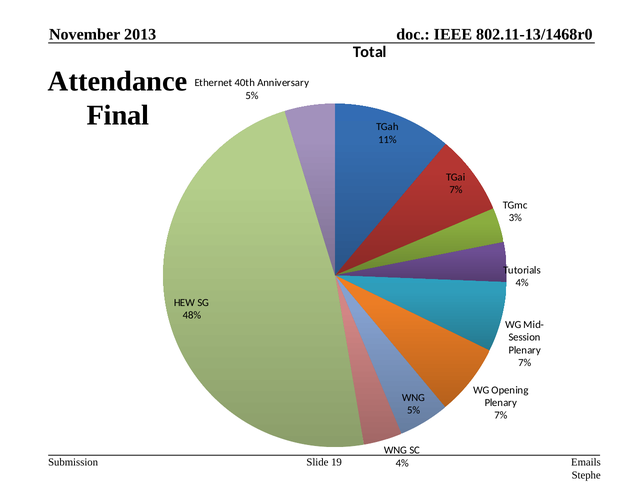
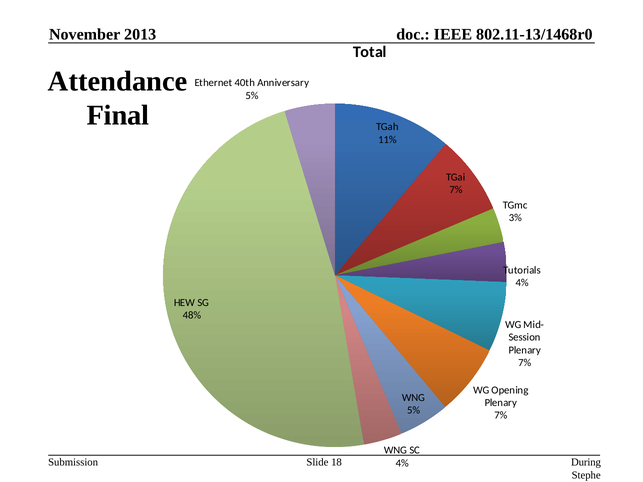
19: 19 -> 18
Emails: Emails -> During
